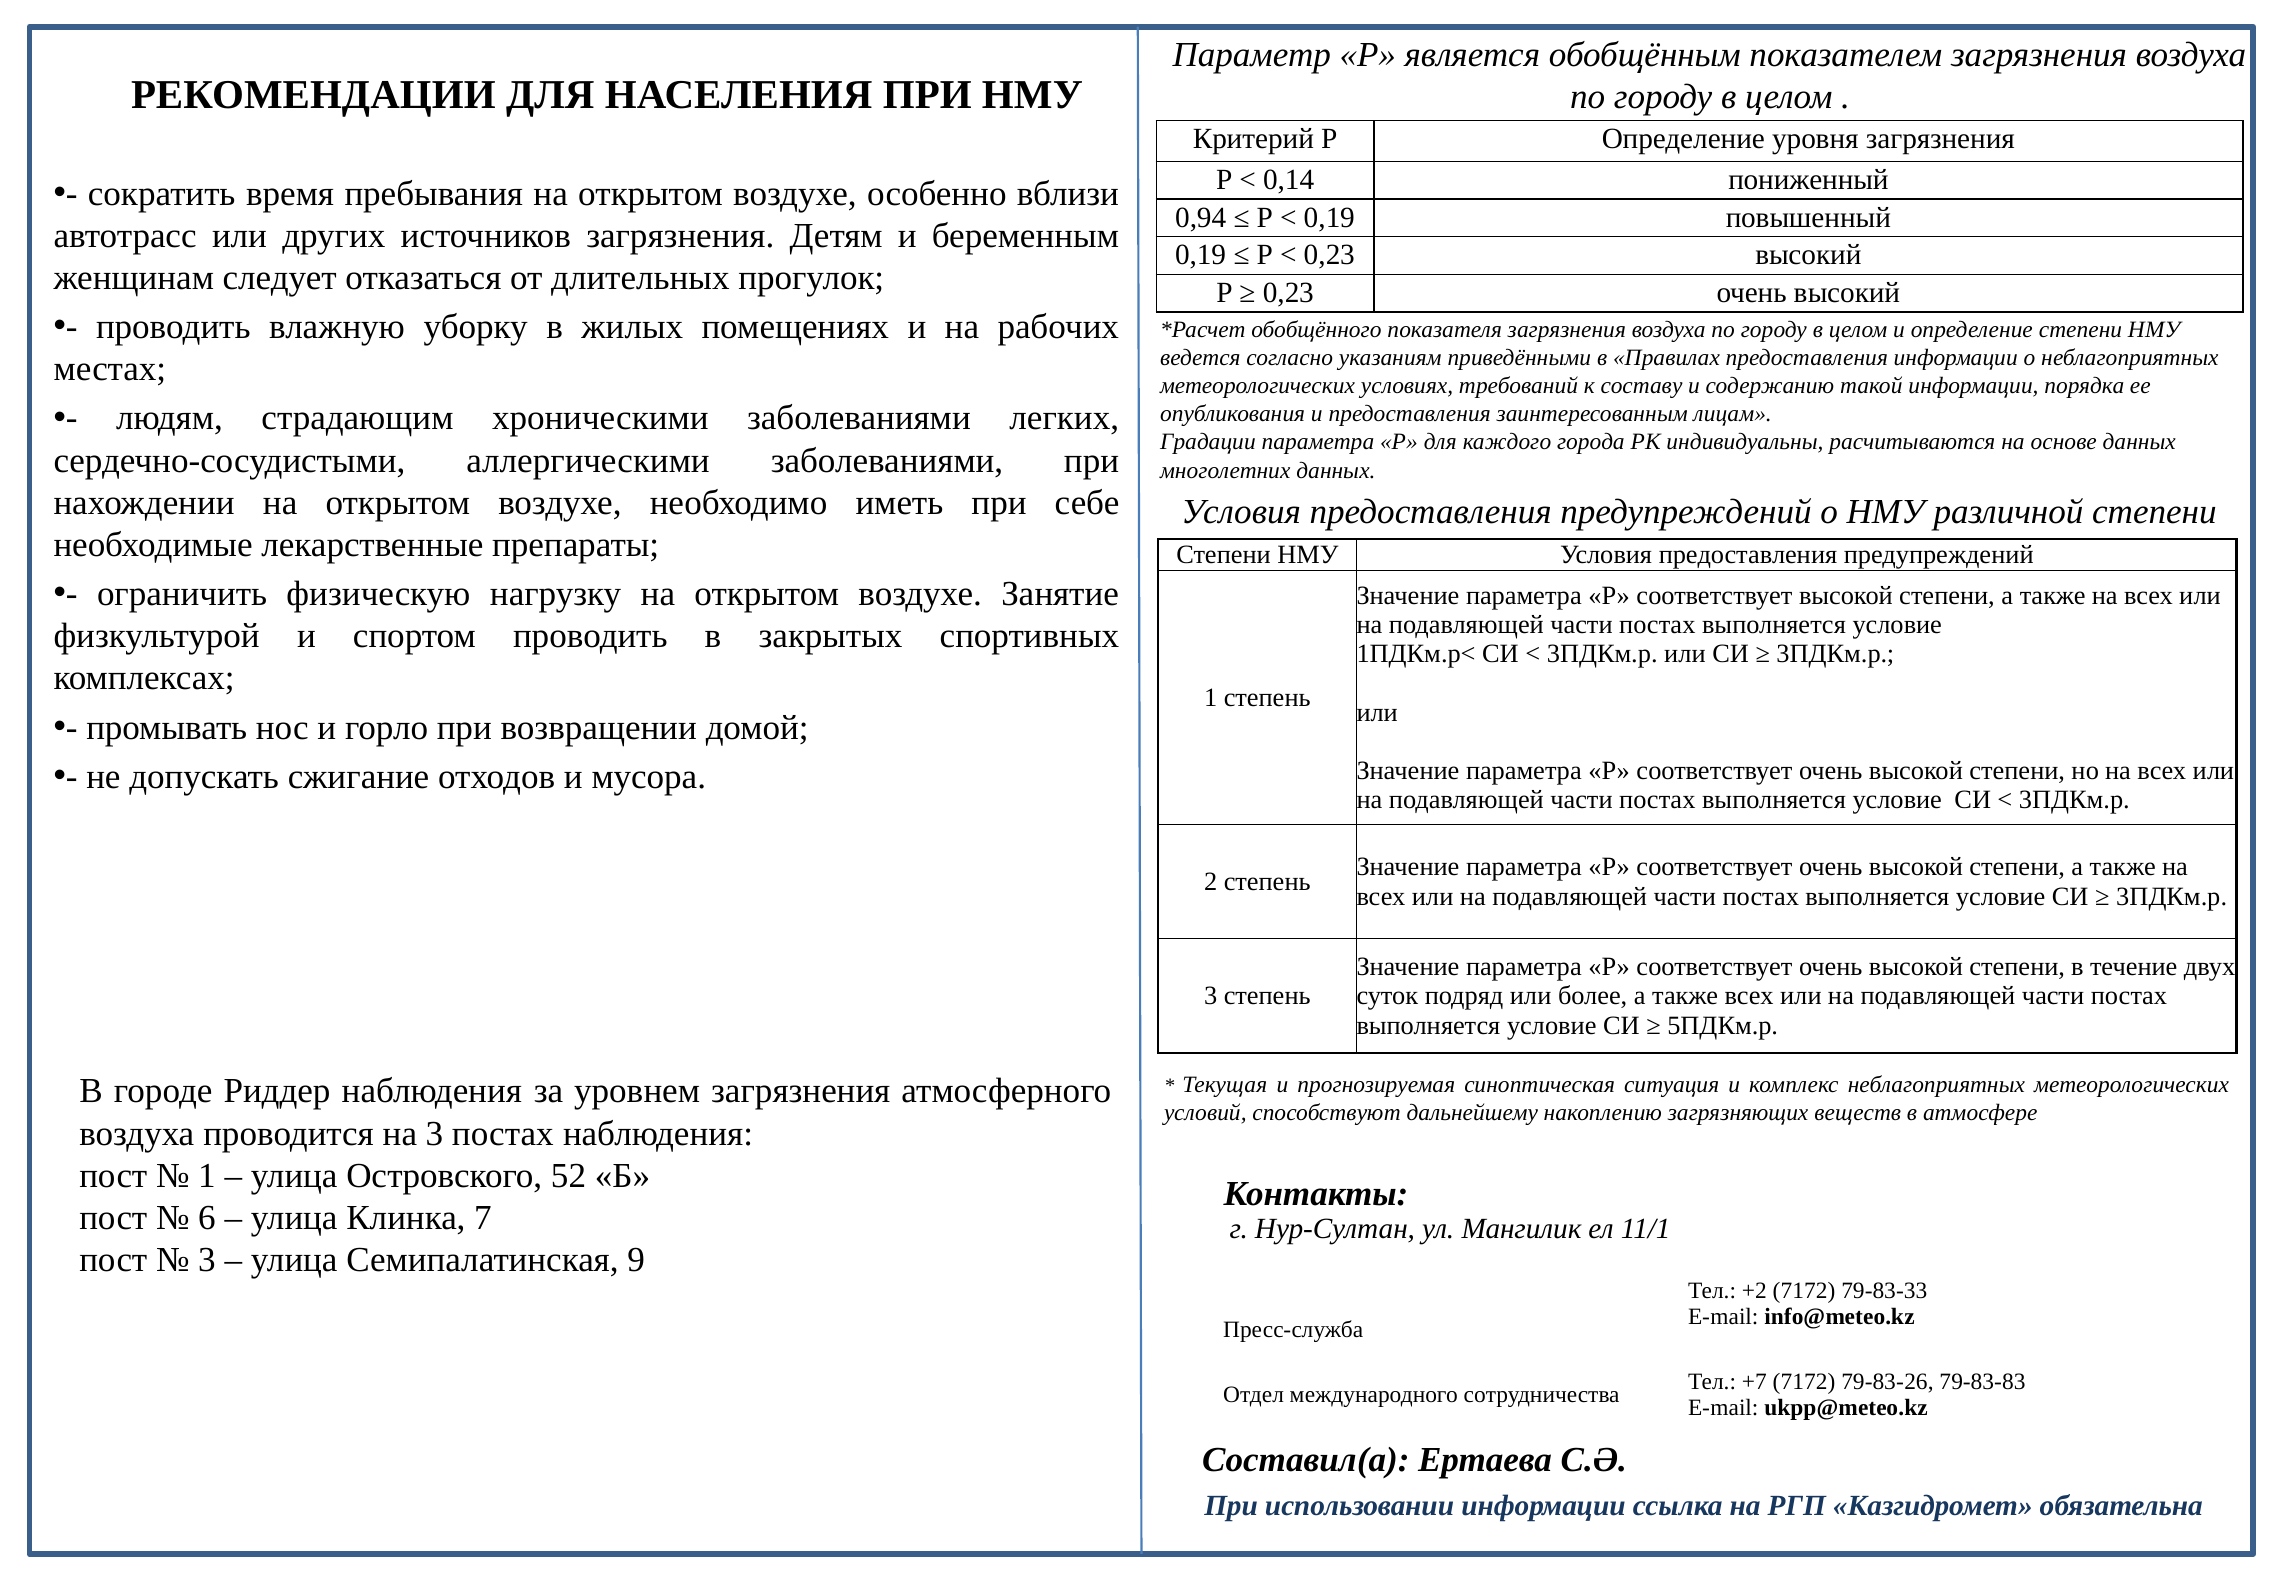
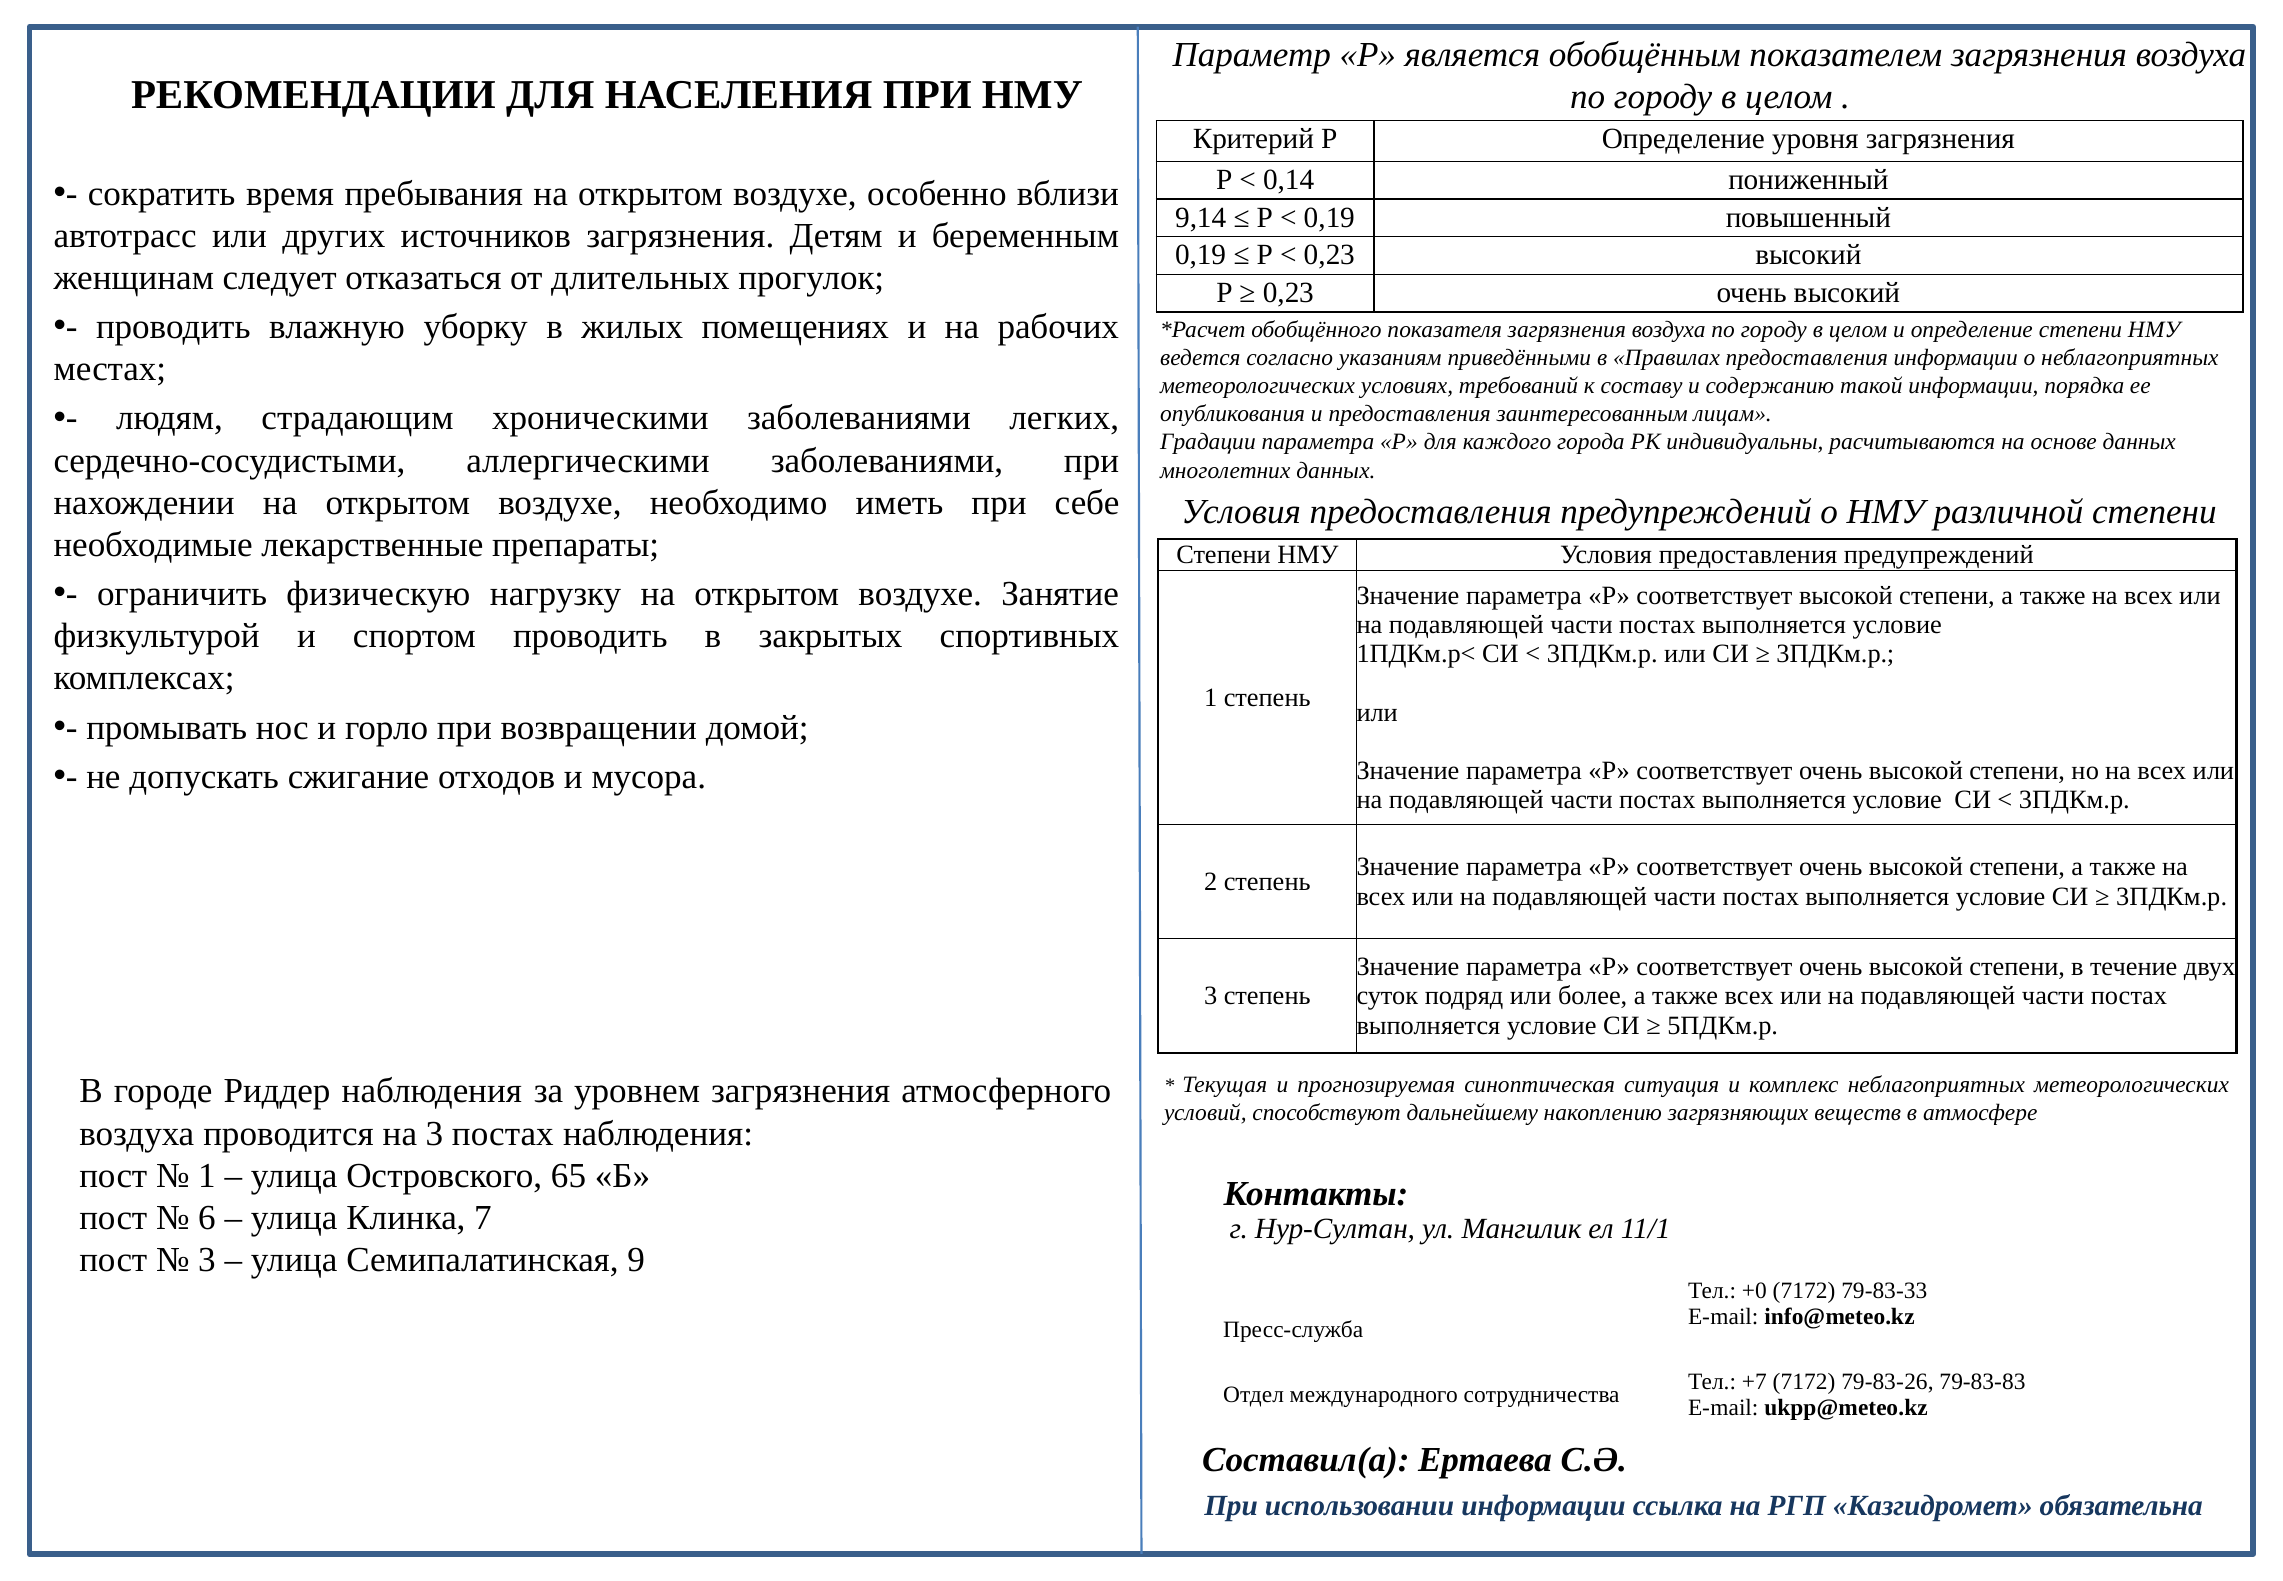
0,94: 0,94 -> 9,14
52: 52 -> 65
+2: +2 -> +0
